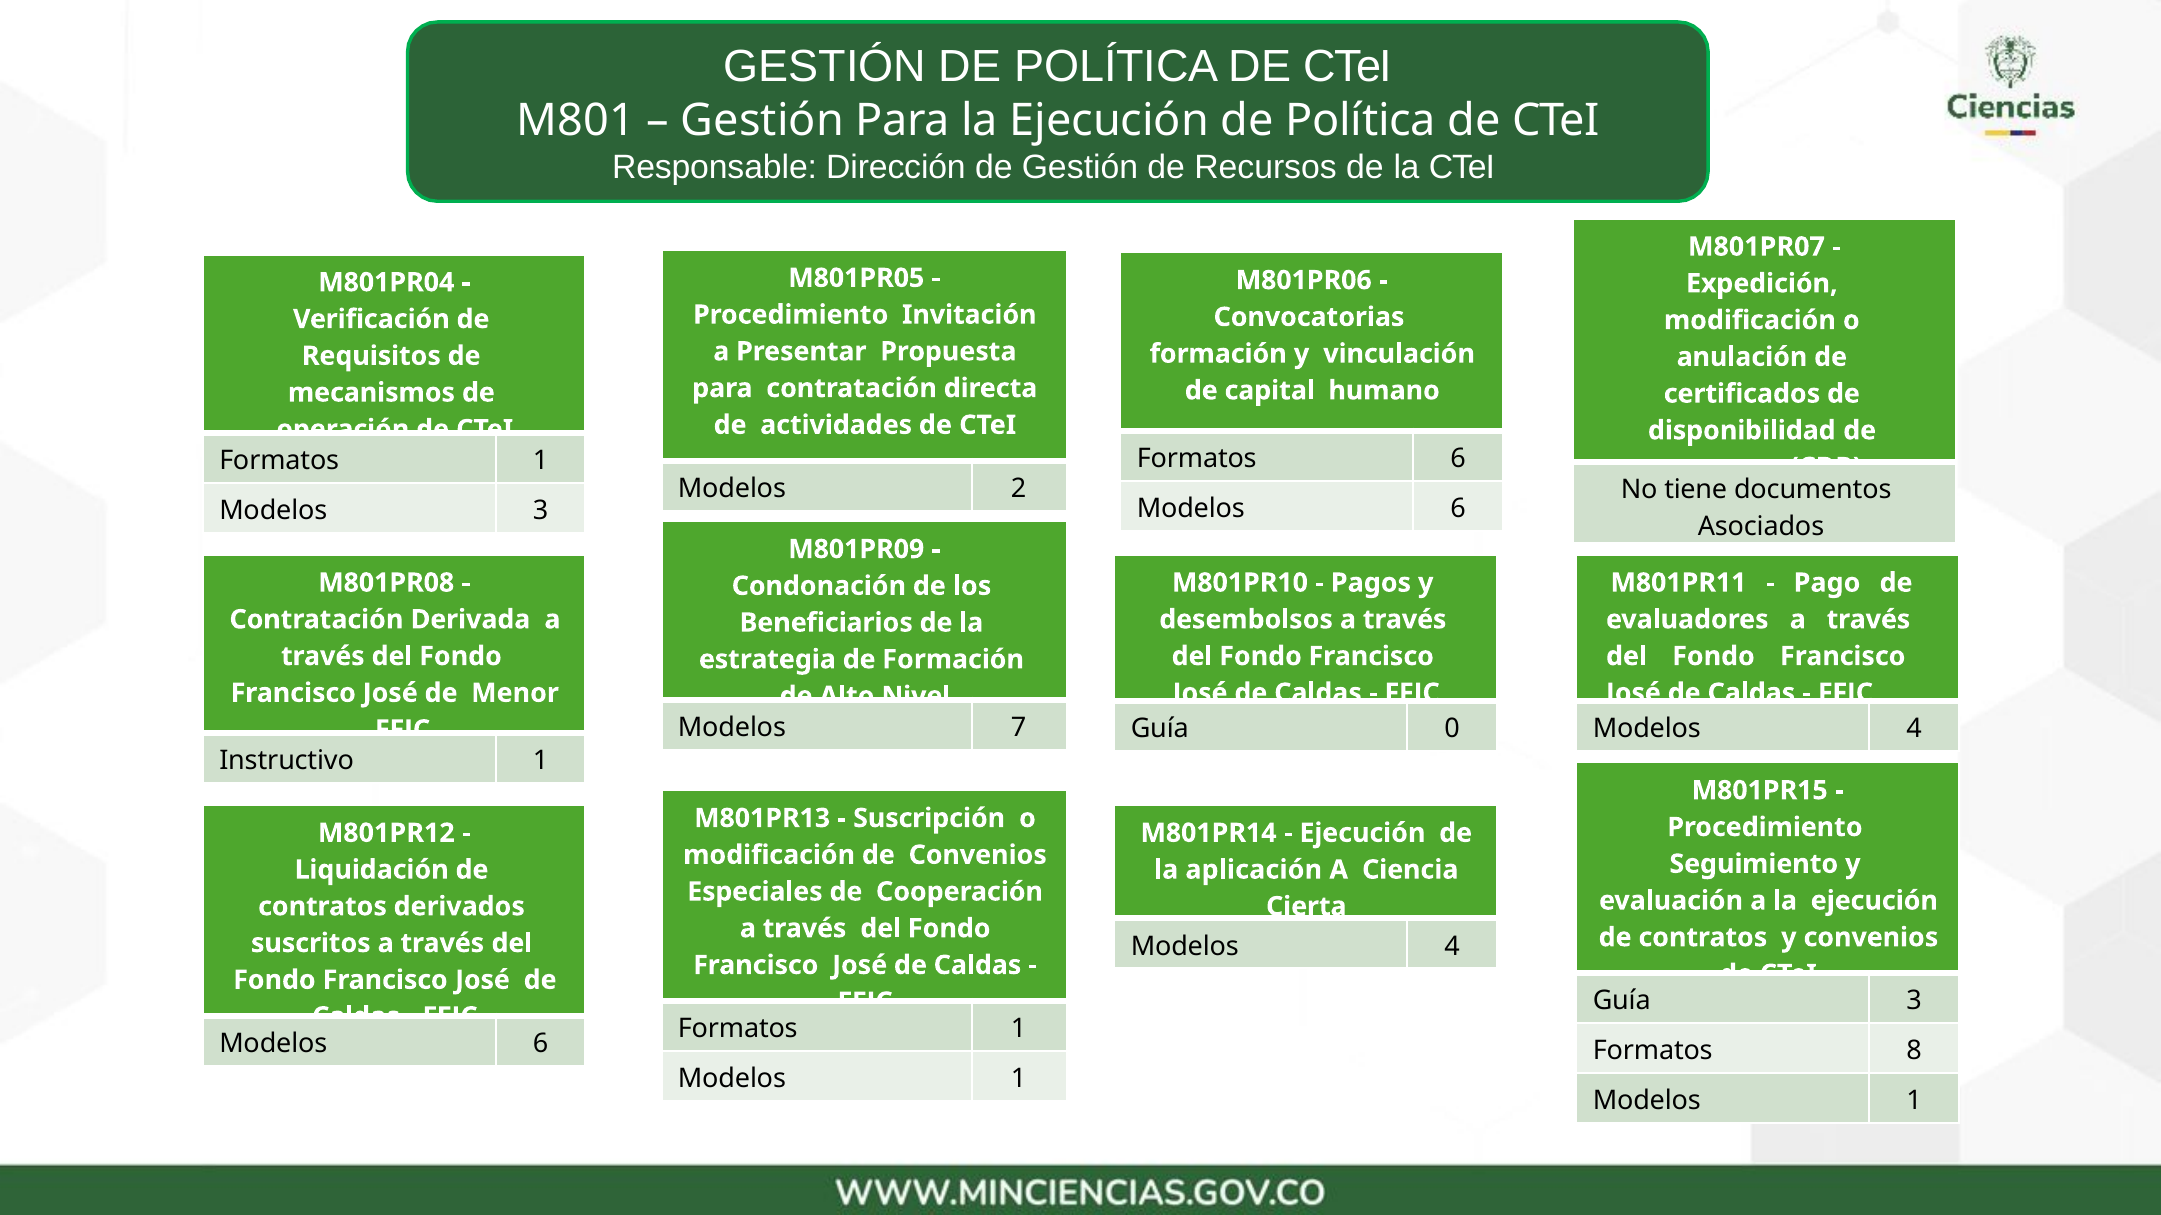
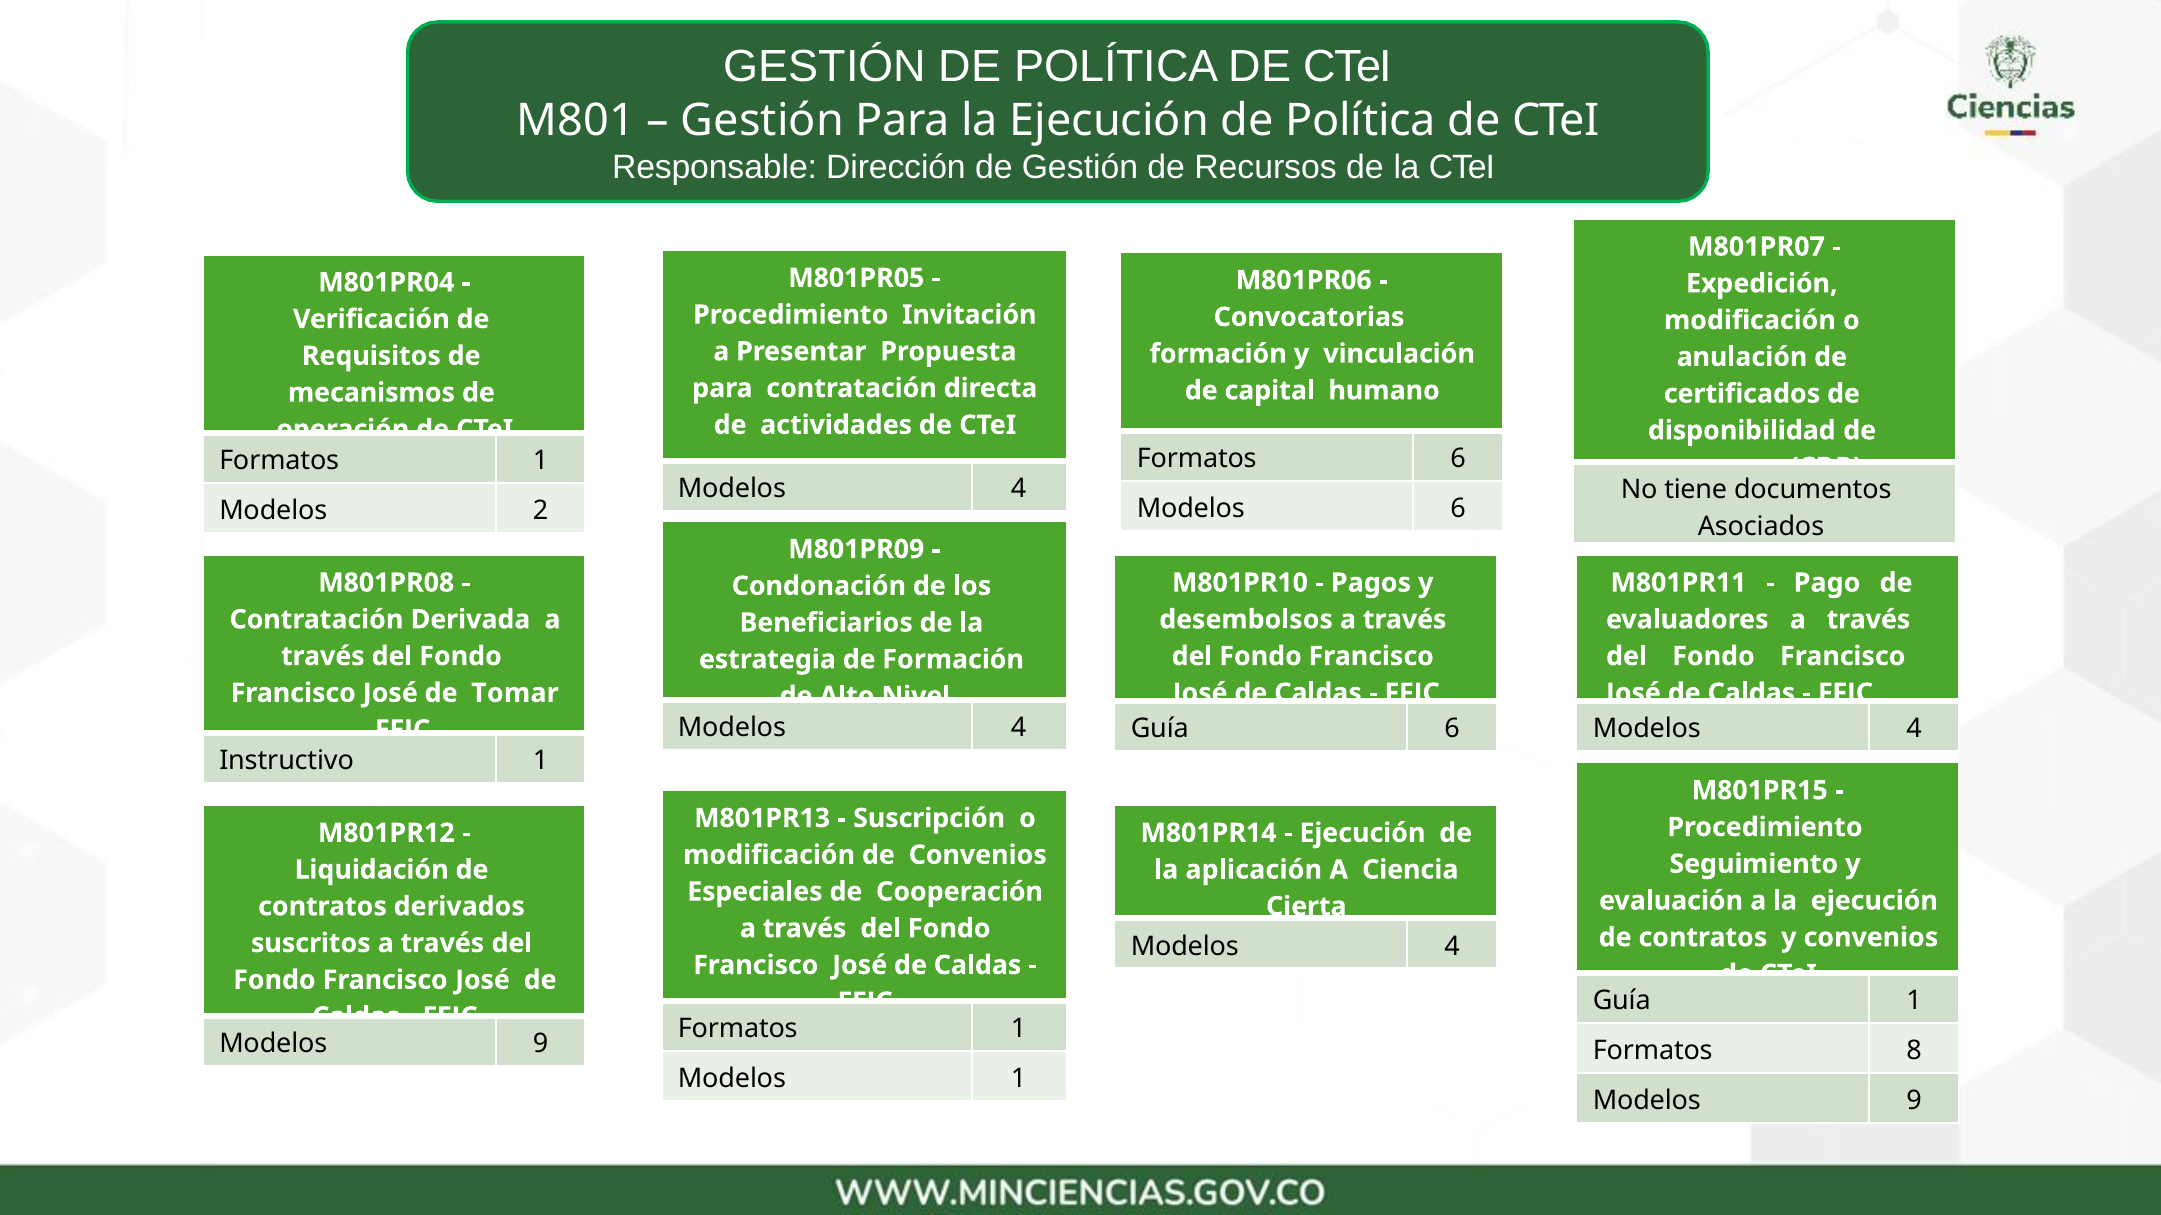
2 at (1019, 489): 2 -> 4
Modelos 3: 3 -> 2
Menor: Menor -> Tomar
7 at (1019, 728): 7 -> 4
Guía 0: 0 -> 6
Guía 3: 3 -> 1
6 at (541, 1044): 6 -> 9
1 at (1914, 1101): 1 -> 9
